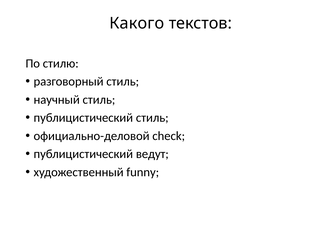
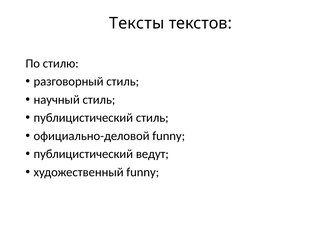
Какого: Какого -> Тексты
официально-деловой check: check -> funny
